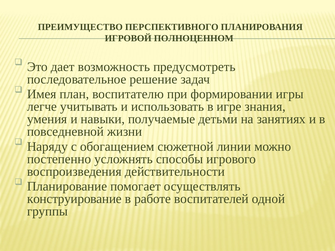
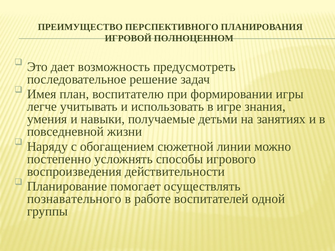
конструирование: конструирование -> познавательного
